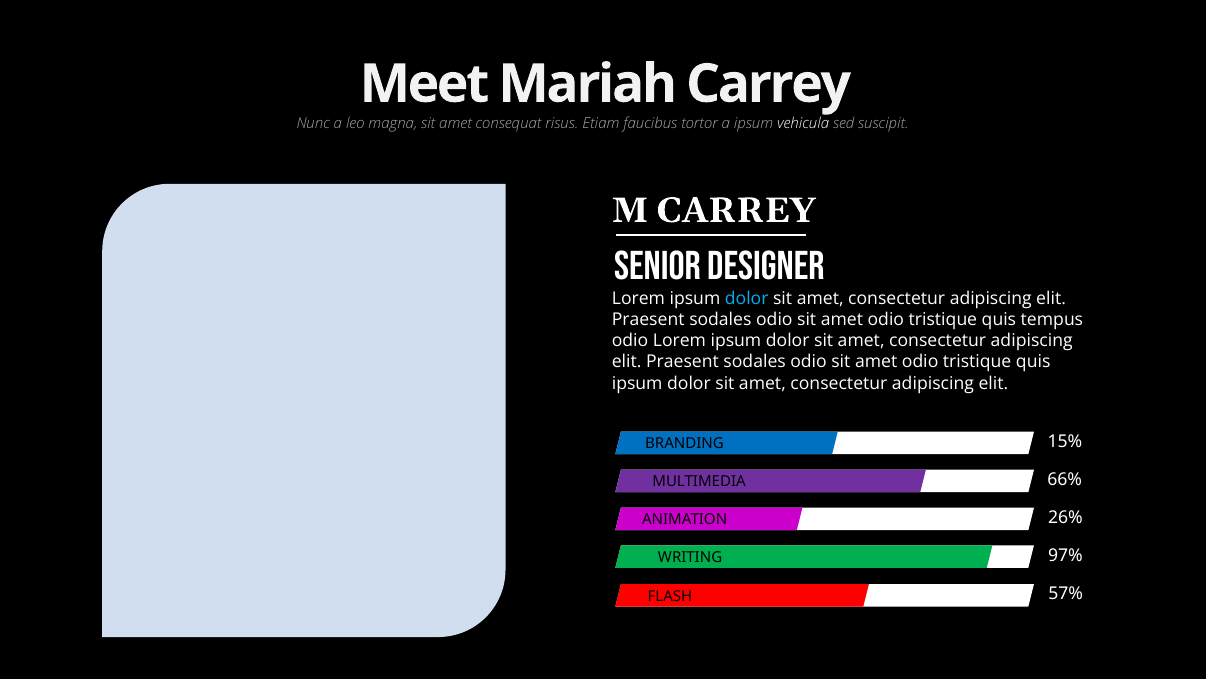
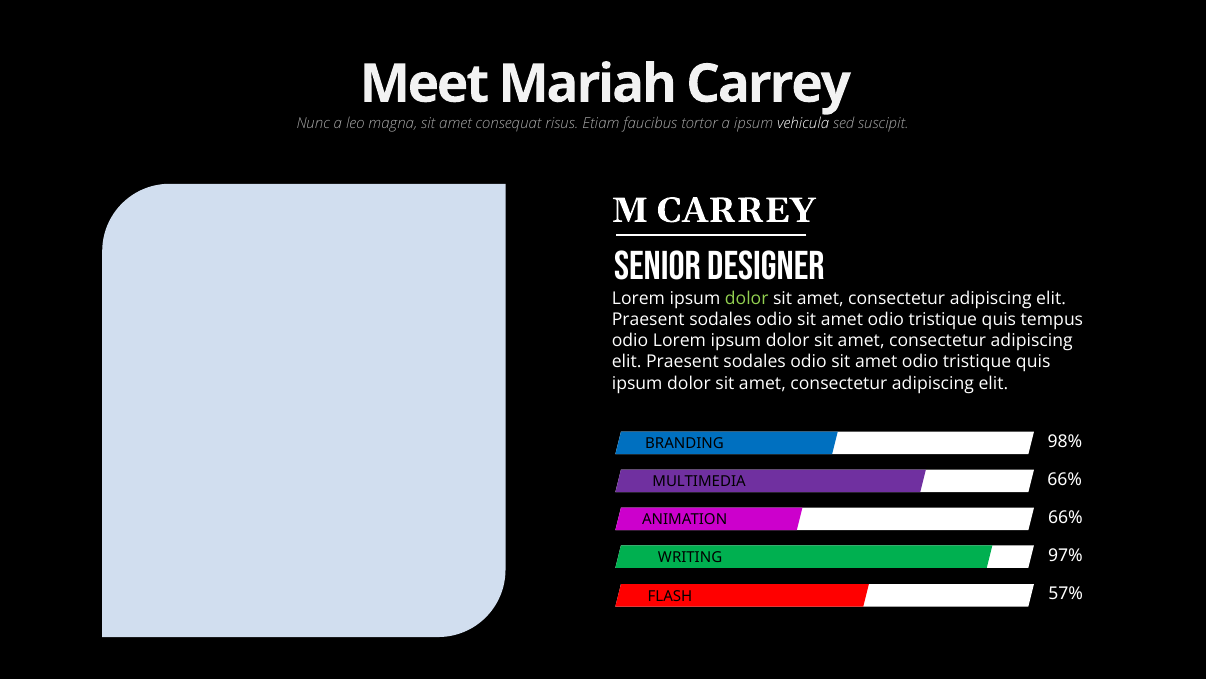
dolor at (747, 298) colour: light blue -> light green
15%: 15% -> 98%
ANIMATION 26%: 26% -> 66%
